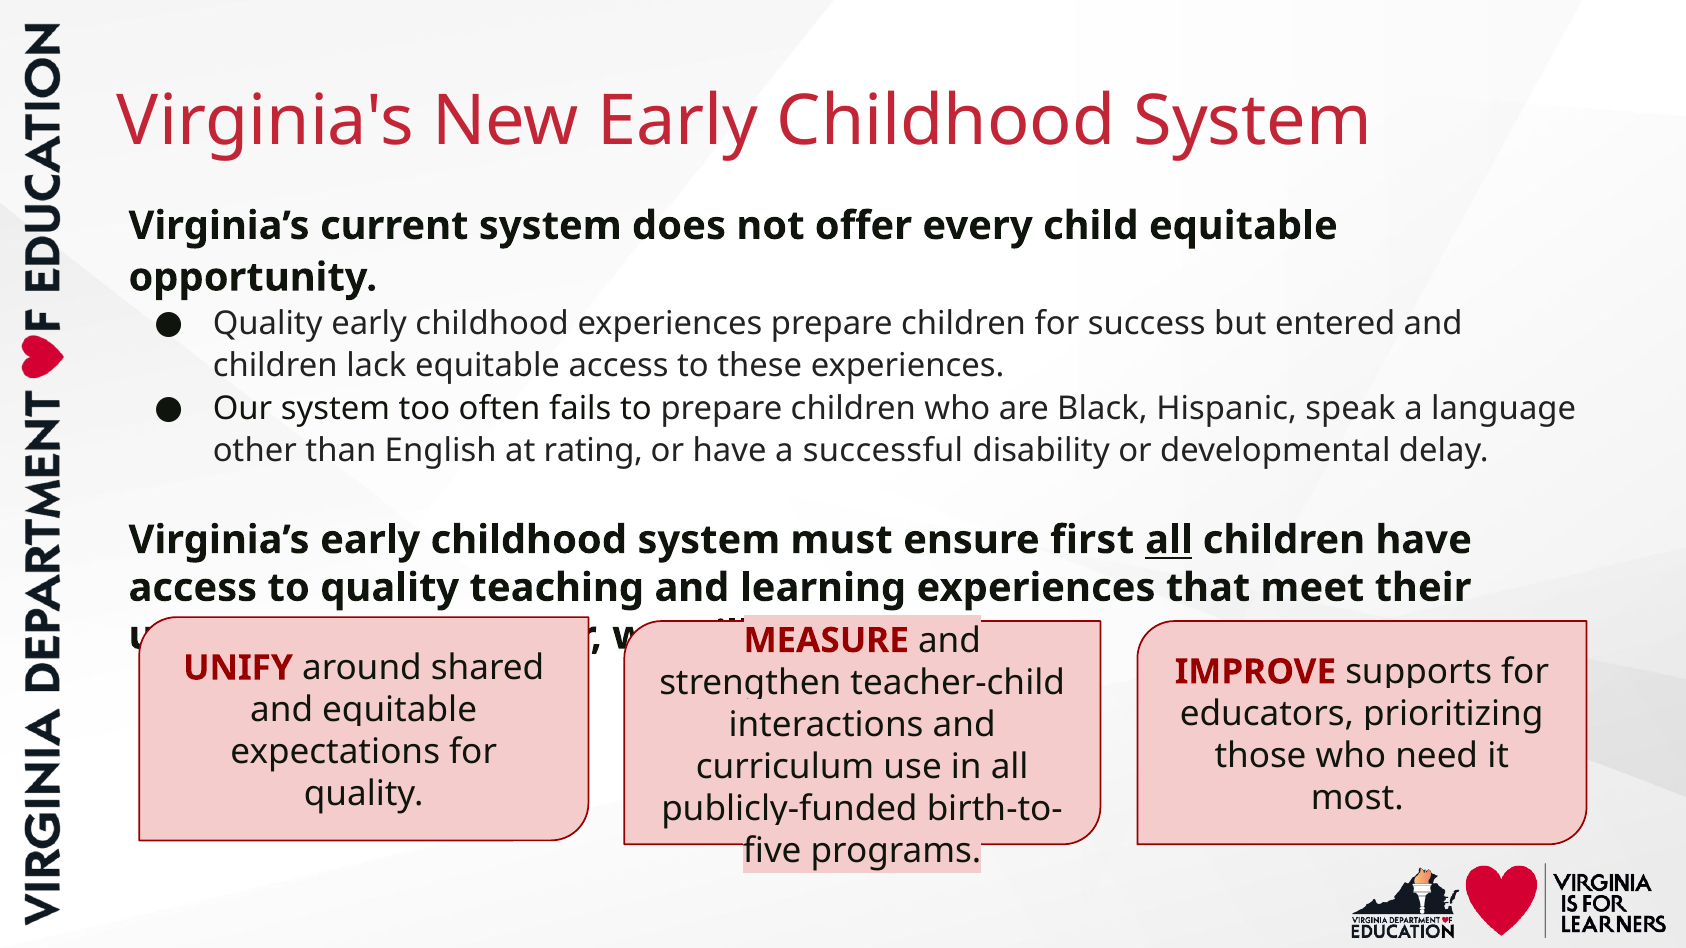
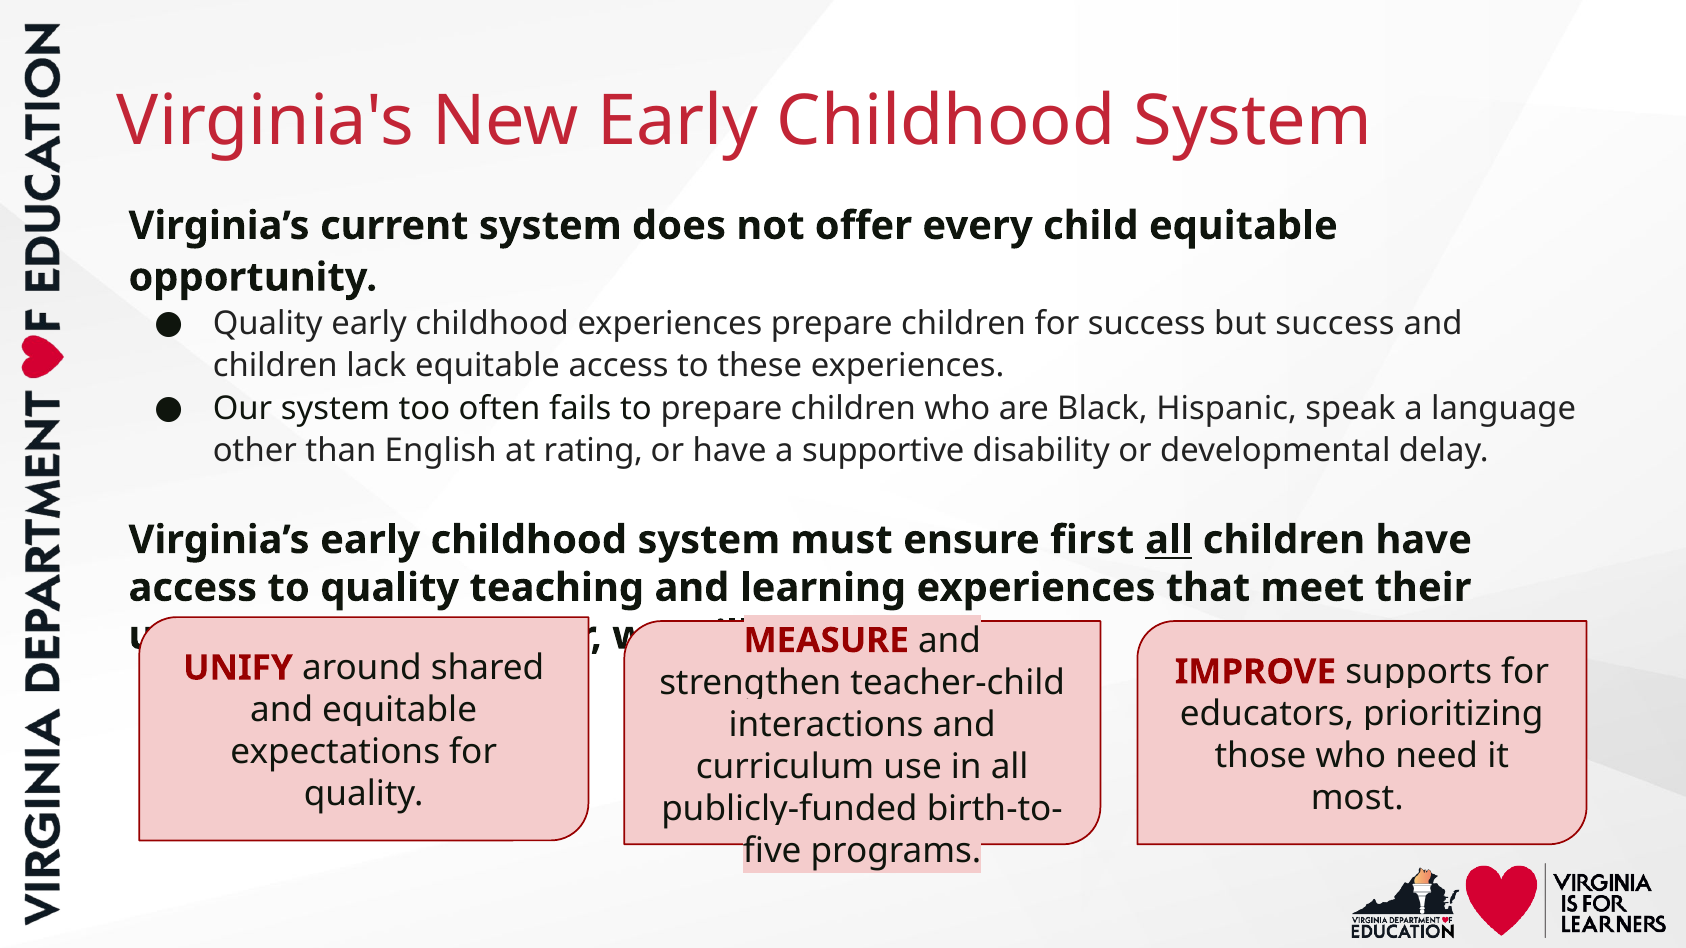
but entered: entered -> success
successful: successful -> supportive
